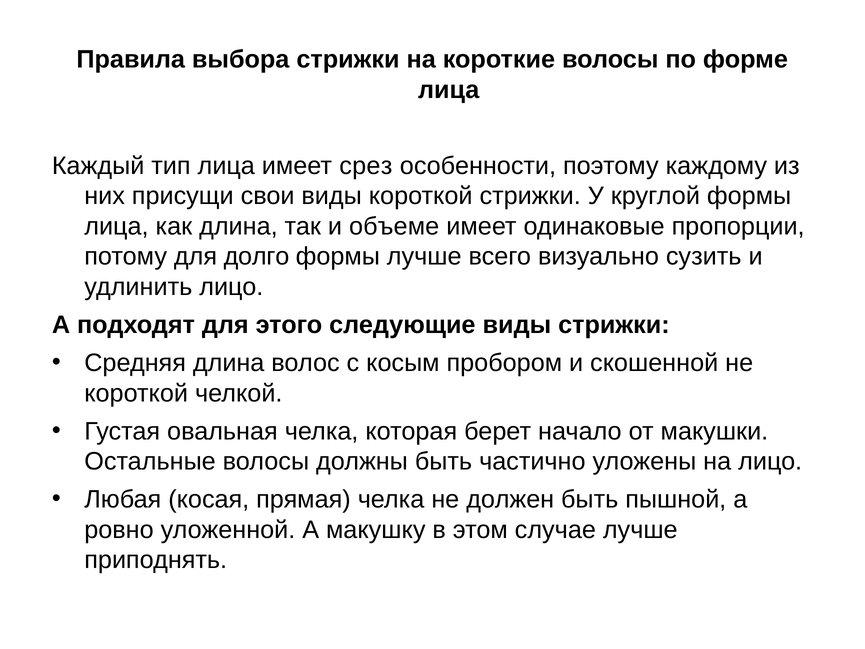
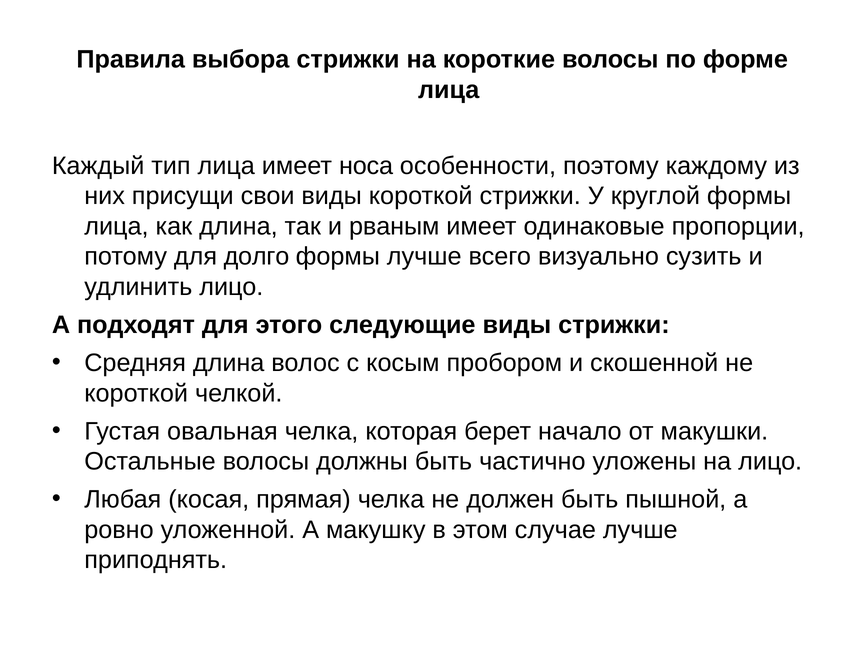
срез: срез -> носа
объеме: объеме -> рваным
